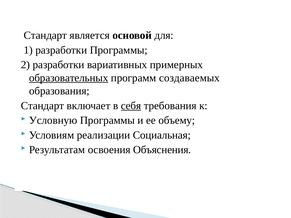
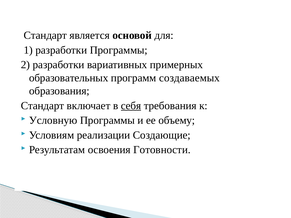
образовательных underline: present -> none
Социальная: Социальная -> Создающие
Объяснения: Объяснения -> Готовности
